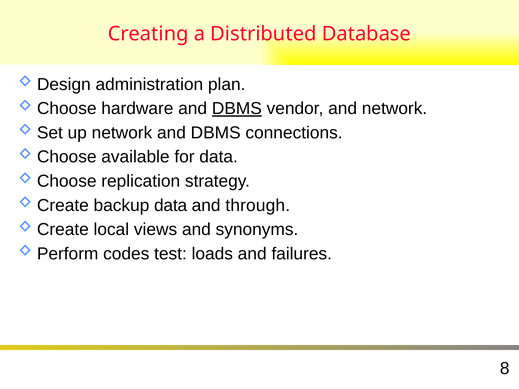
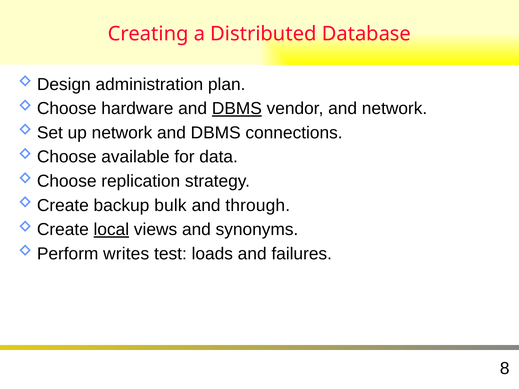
backup data: data -> bulk
local underline: none -> present
codes: codes -> writes
